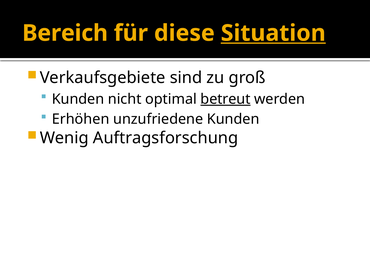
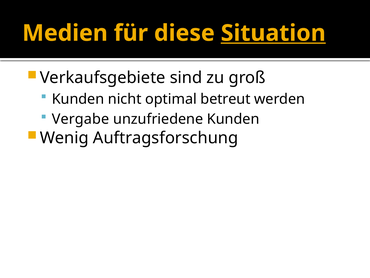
Bereich: Bereich -> Medien
betreut underline: present -> none
Erhöhen: Erhöhen -> Vergabe
